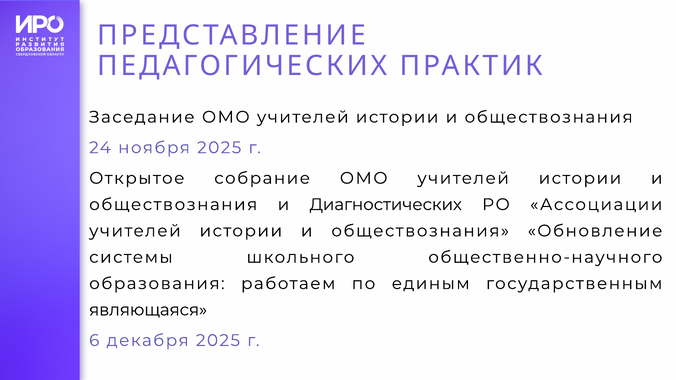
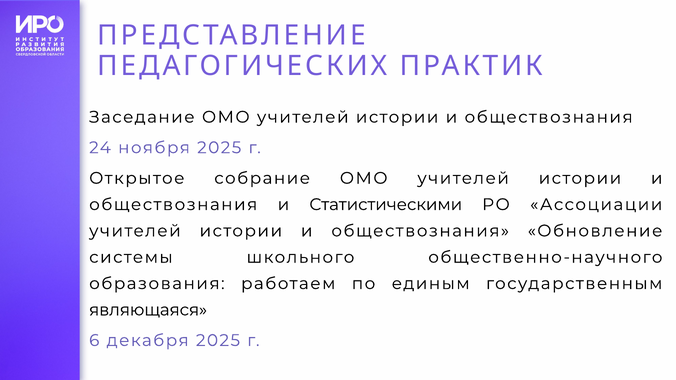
Диагностических: Диагностических -> Статистическими
